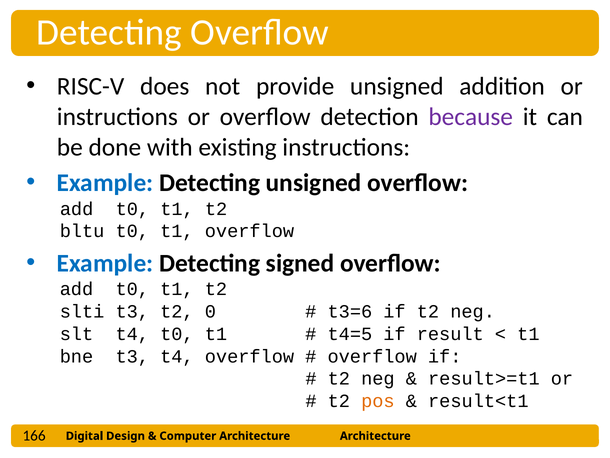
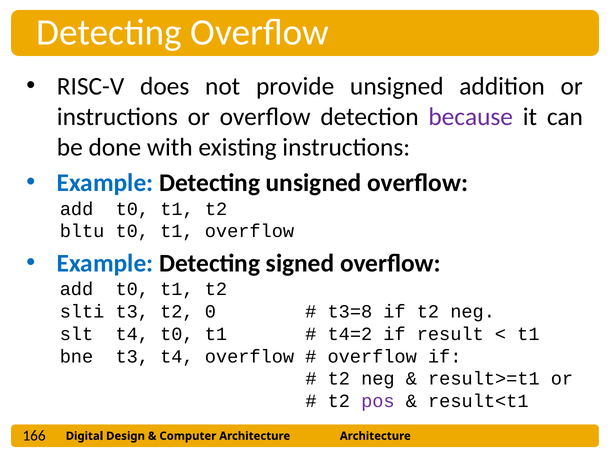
t3=6: t3=6 -> t3=8
t4=5: t4=5 -> t4=2
pos colour: orange -> purple
